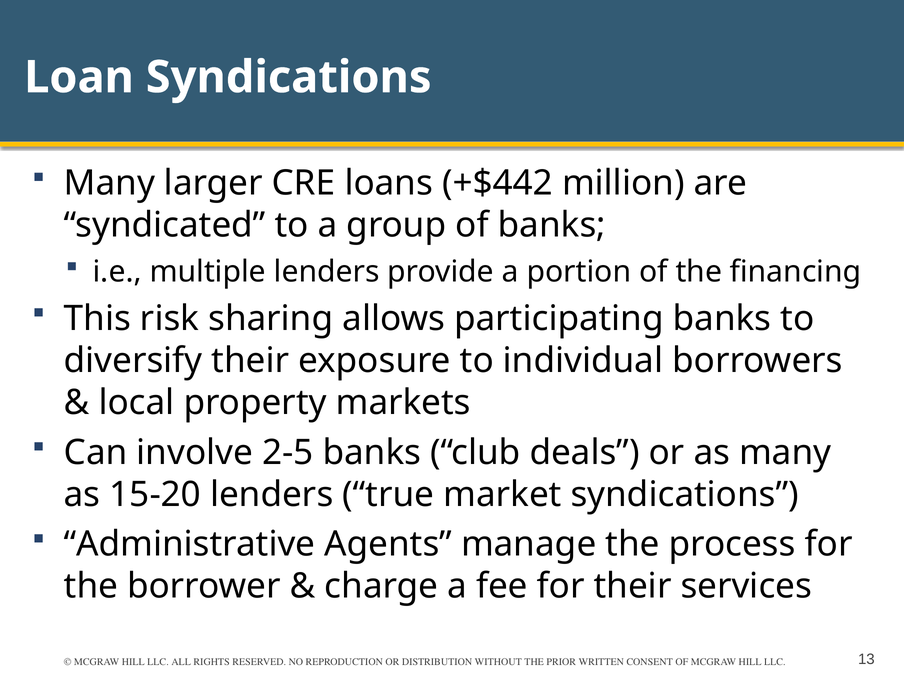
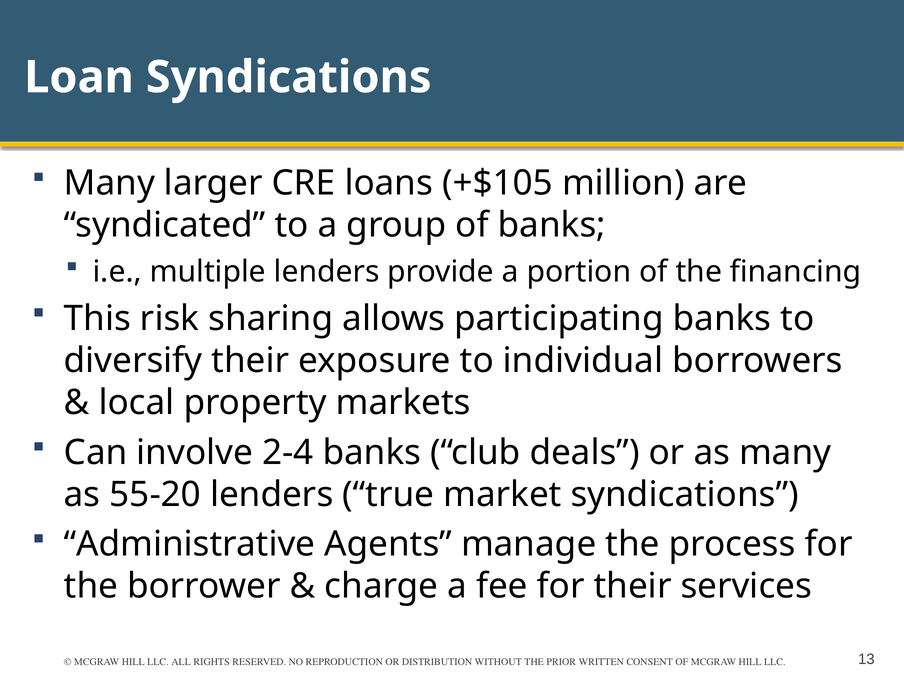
+$442: +$442 -> +$105
2-5: 2-5 -> 2-4
15-20: 15-20 -> 55-20
